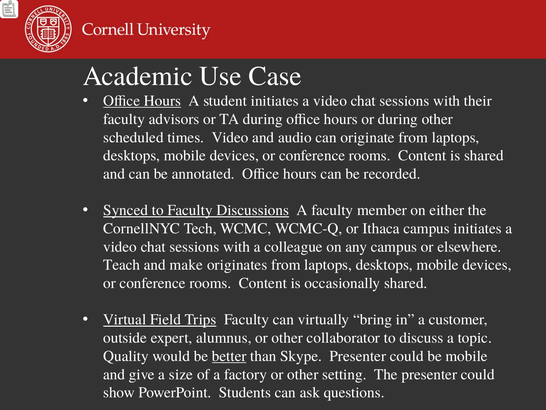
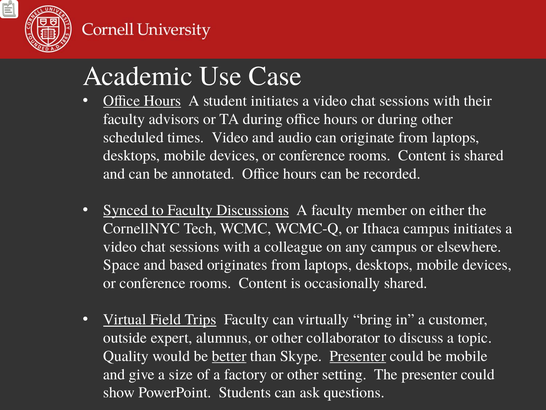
Teach: Teach -> Space
make: make -> based
Presenter at (358, 356) underline: none -> present
